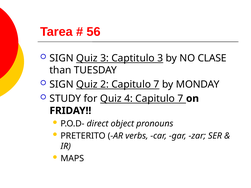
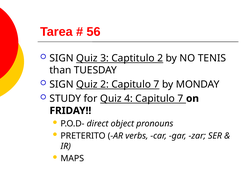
Captitulo 3: 3 -> 2
CLASE: CLASE -> TENIS
